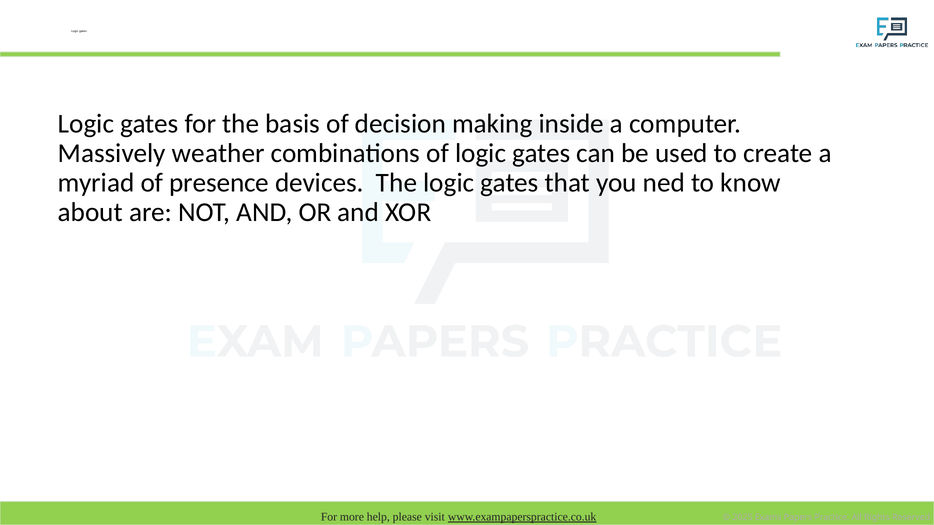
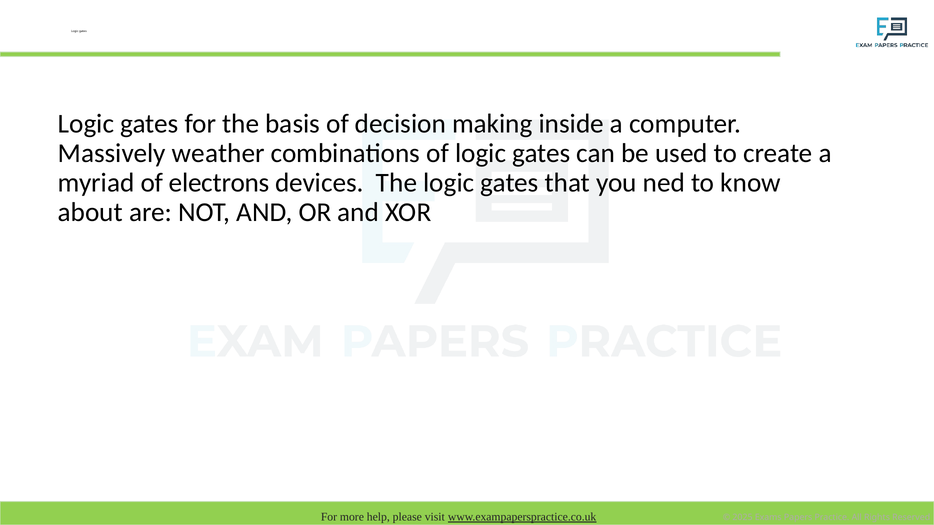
presence: presence -> electrons
